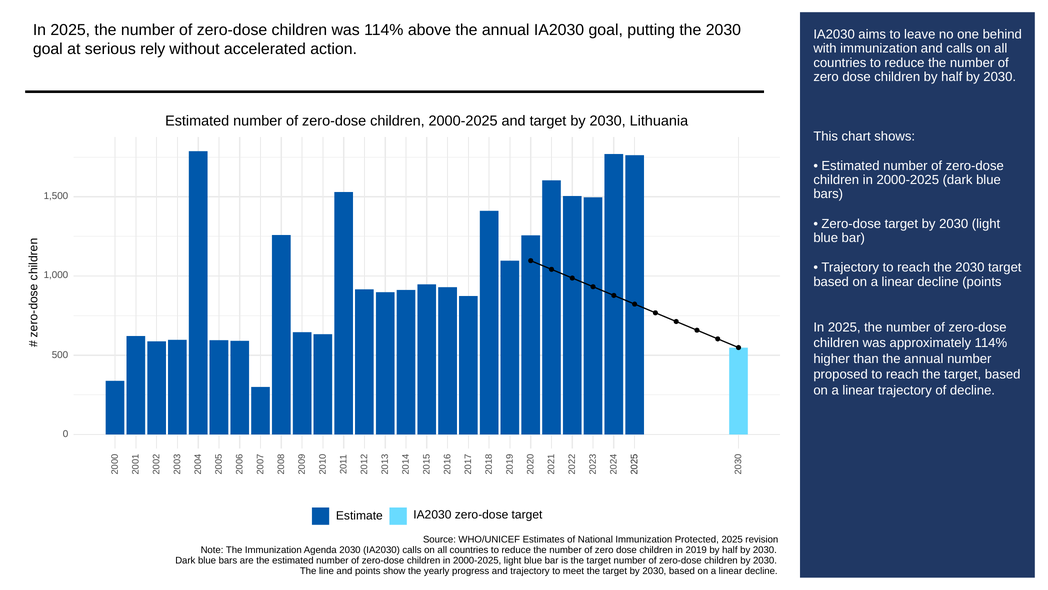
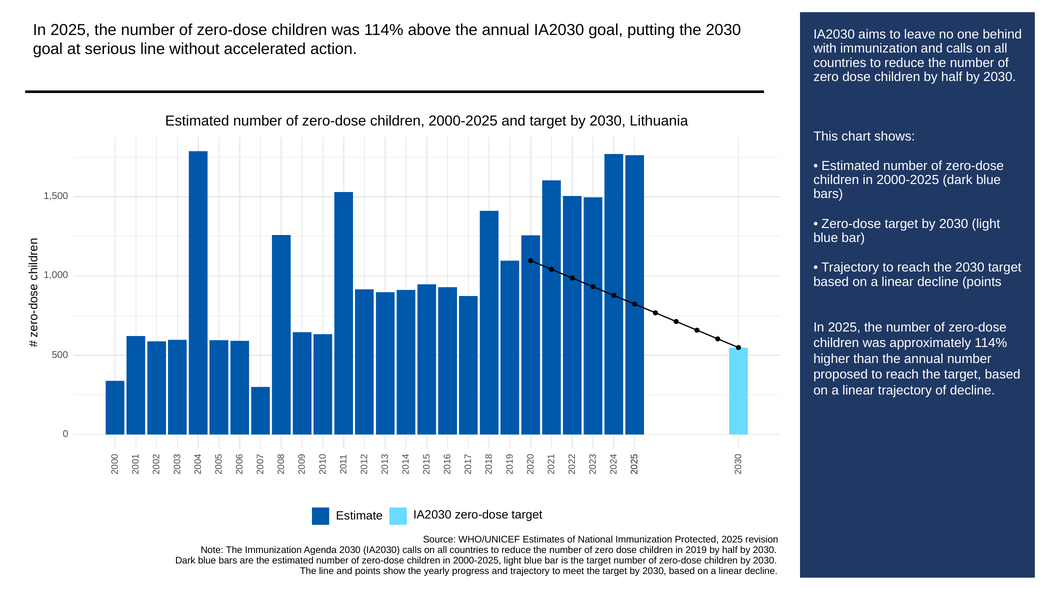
serious rely: rely -> line
